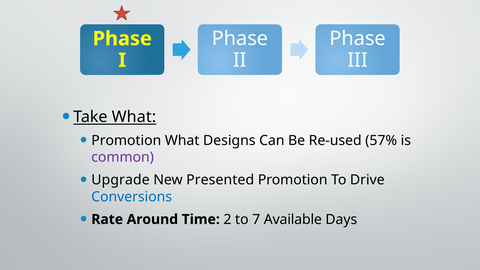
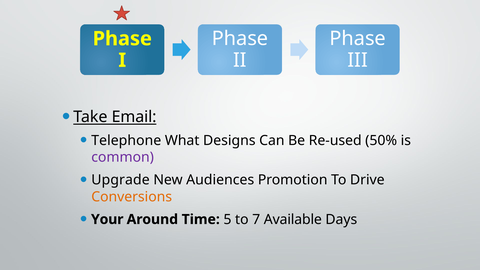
Take What: What -> Email
Promotion at (126, 141): Promotion -> Telephone
57%: 57% -> 50%
Presented: Presented -> Audiences
Conversions colour: blue -> orange
Rate: Rate -> Your
2: 2 -> 5
